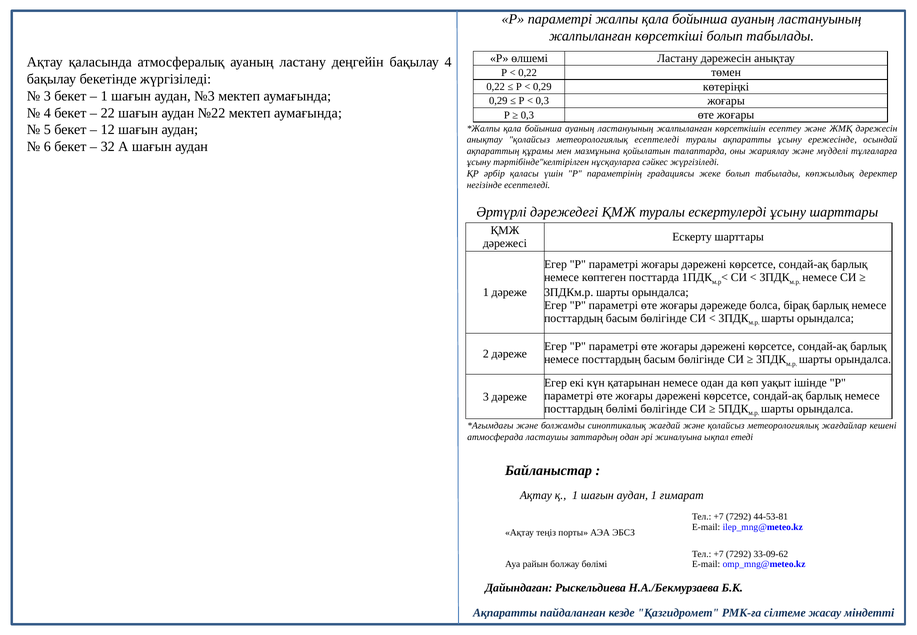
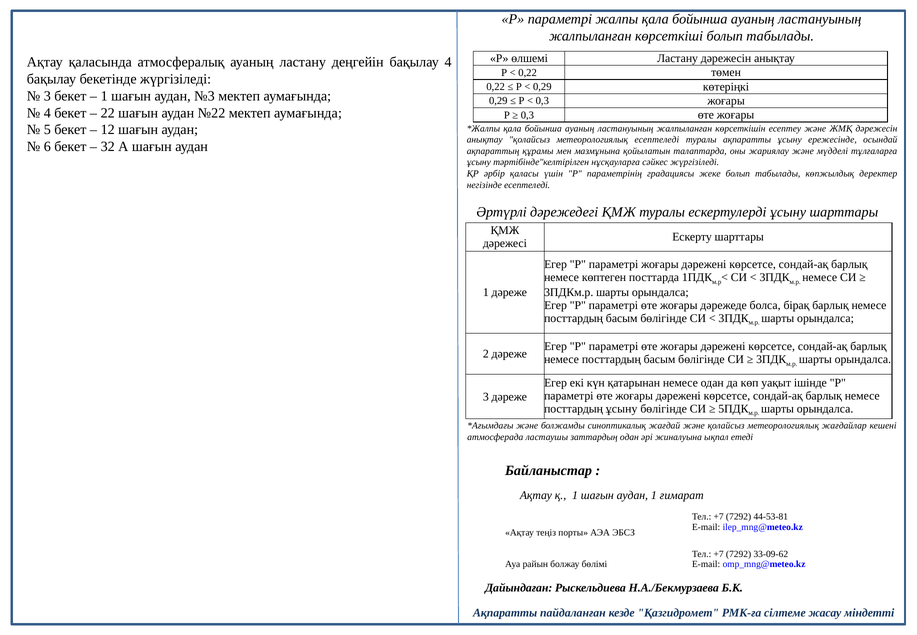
посттардың бөлімі: бөлімі -> ұсыну
